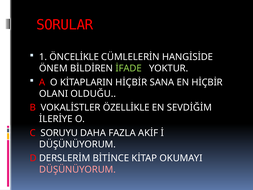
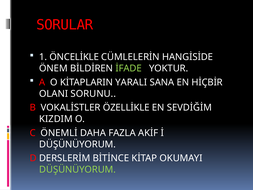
KİTAPLARIN HİÇBİR: HİÇBİR -> YARALI
OLDUĞU: OLDUĞU -> SORUNU
İLERİYE: İLERİYE -> KIZDIM
SORUYU: SORUYU -> ÖNEMLİ
DÜŞÜNÜYORUM at (78, 169) colour: pink -> light green
